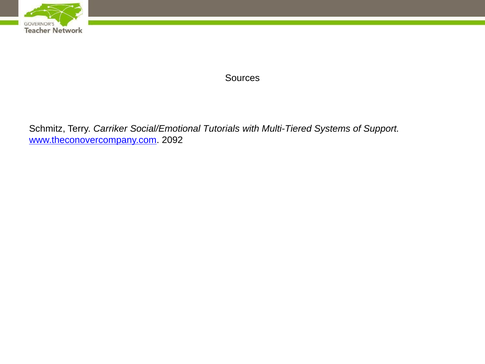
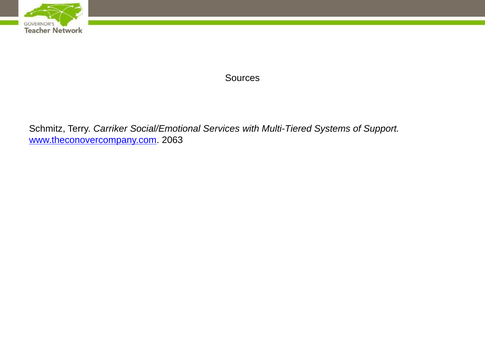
Tutorials: Tutorials -> Services
2092: 2092 -> 2063
